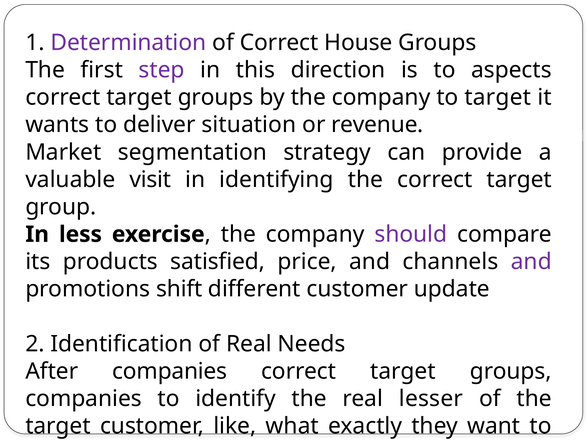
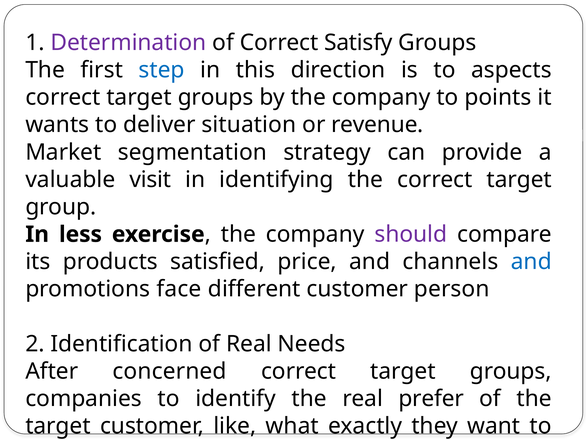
House: House -> Satisfy
step colour: purple -> blue
to target: target -> points
and at (531, 262) colour: purple -> blue
shift: shift -> face
update: update -> person
After companies: companies -> concerned
lesser: lesser -> prefer
